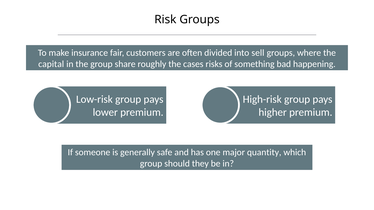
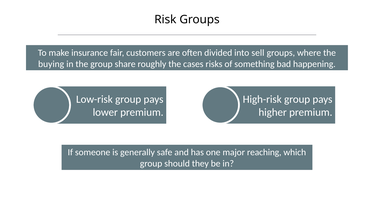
capital: capital -> buying
quantity: quantity -> reaching
